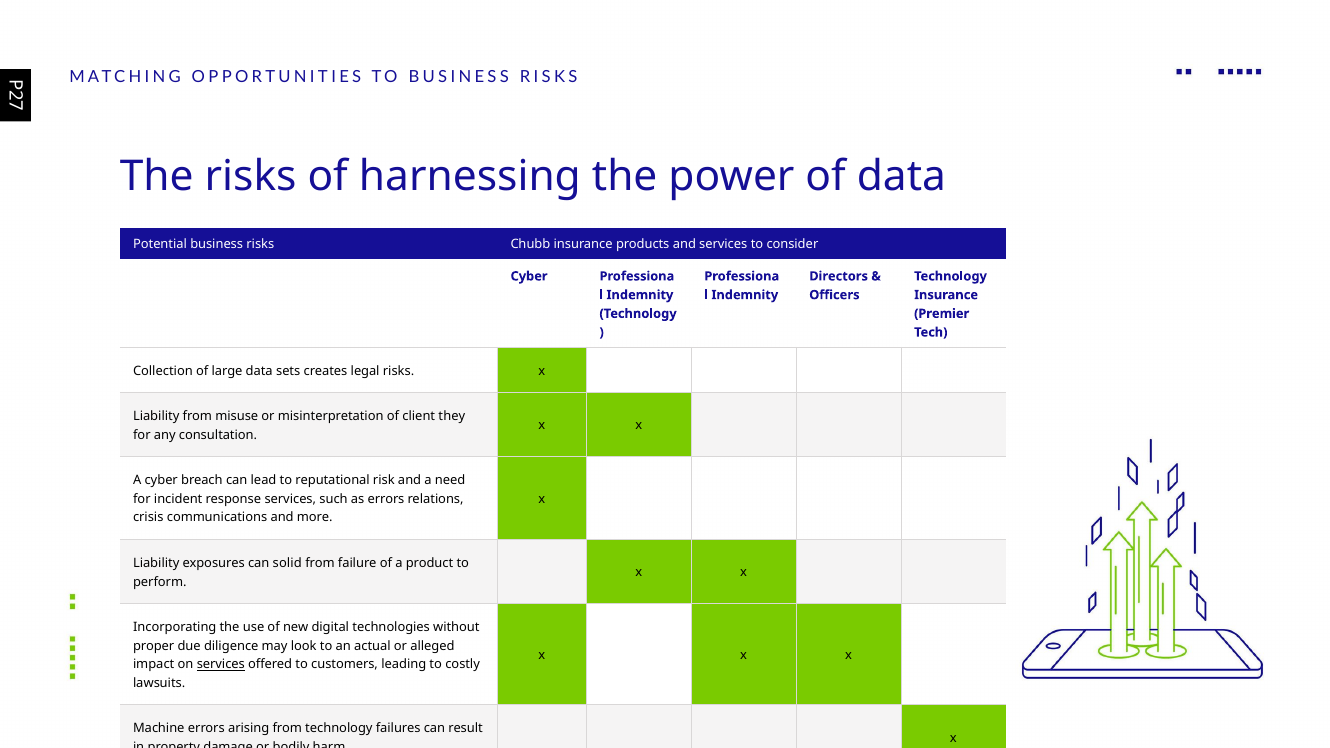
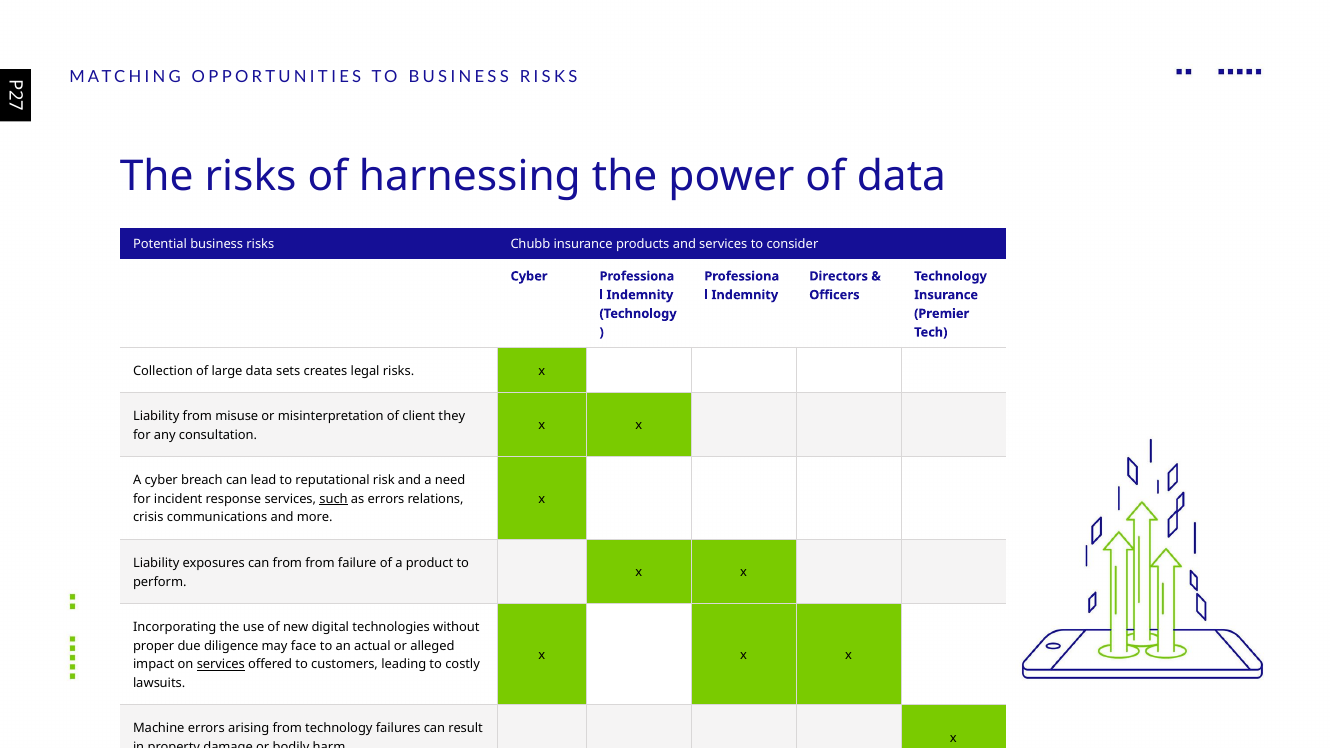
such underline: none -> present
can solid: solid -> from
look: look -> face
